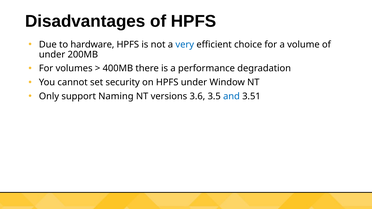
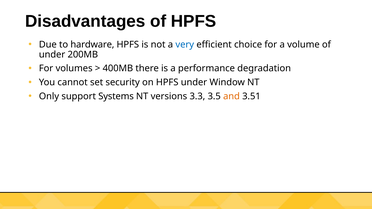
Naming: Naming -> Systems
3.6: 3.6 -> 3.3
and colour: blue -> orange
